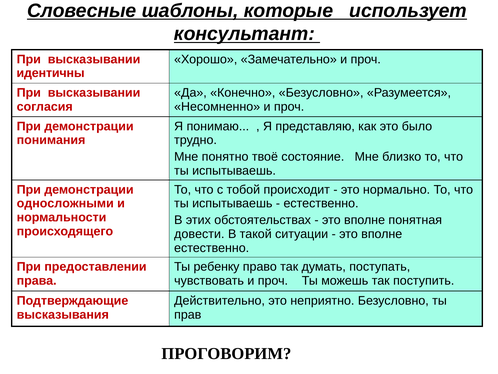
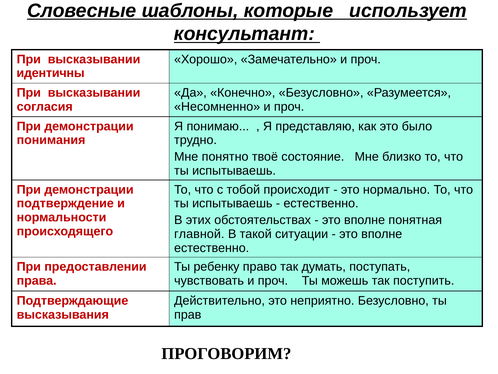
односложными: односложными -> подтверждение
довести: довести -> главной
